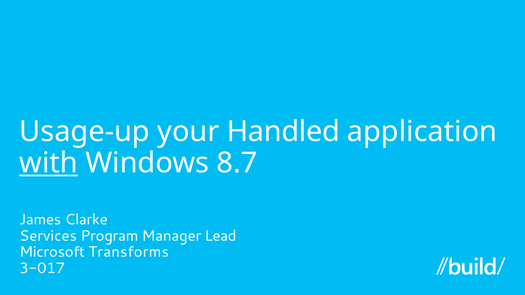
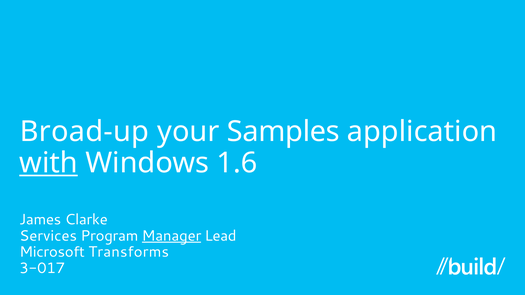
Usage-up: Usage-up -> Broad-up
Handled: Handled -> Samples
8.7: 8.7 -> 1.6
Manager underline: none -> present
